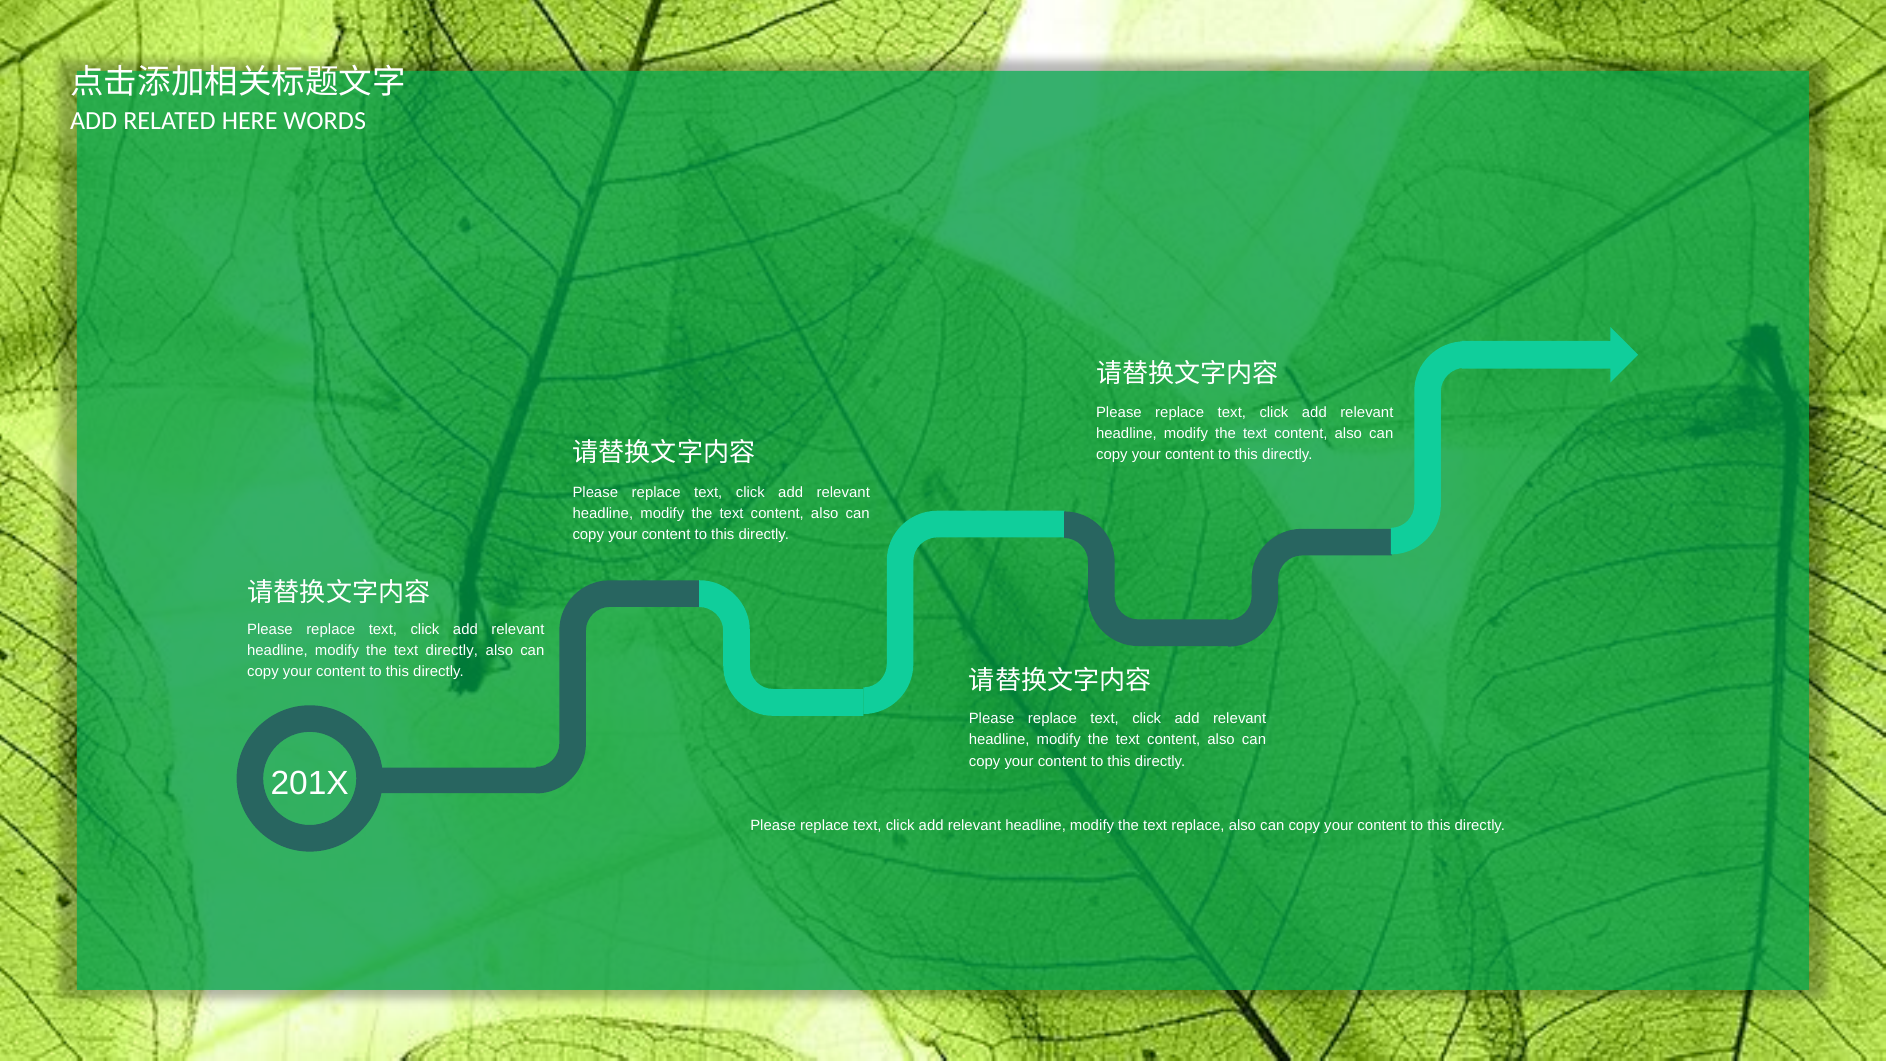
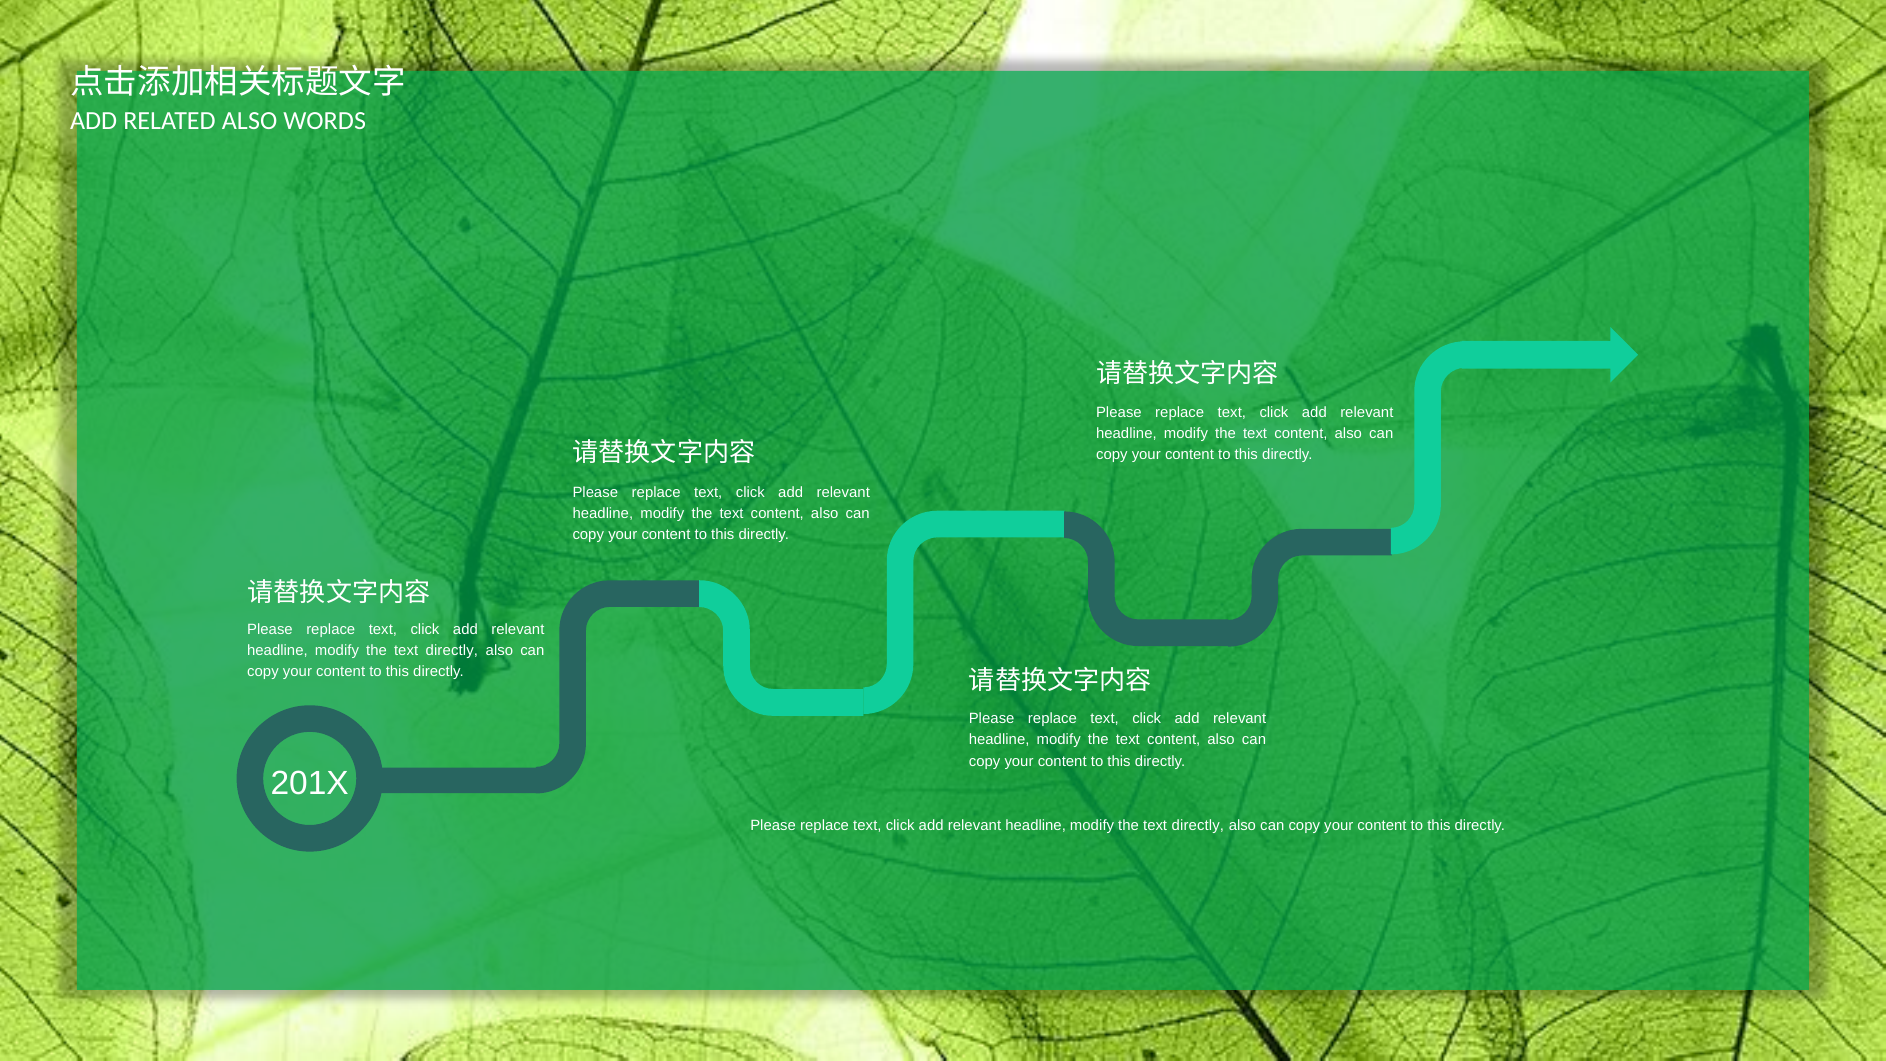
RELATED HERE: HERE -> ALSO
replace at (1198, 826): replace -> directly
